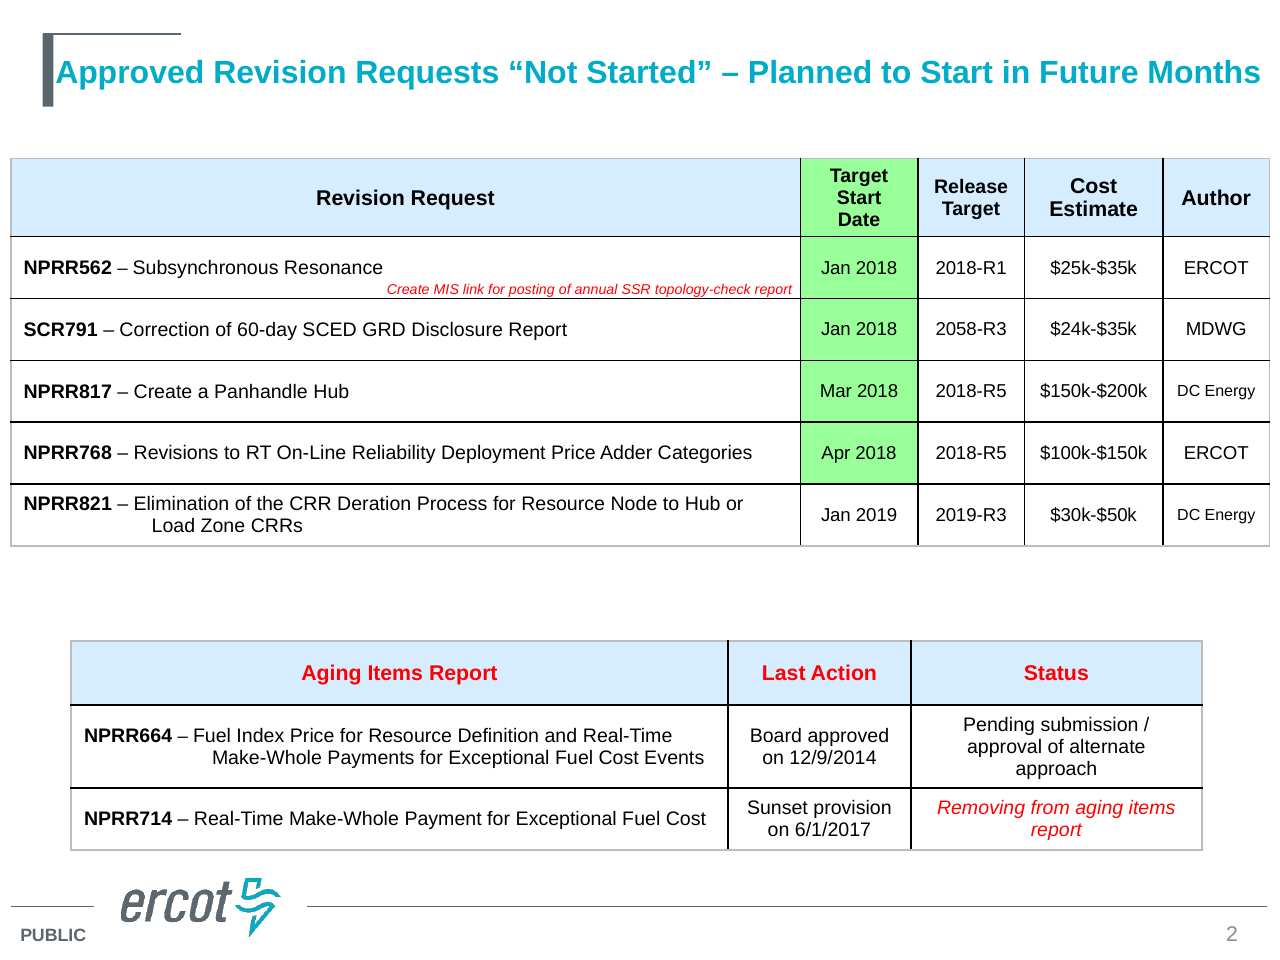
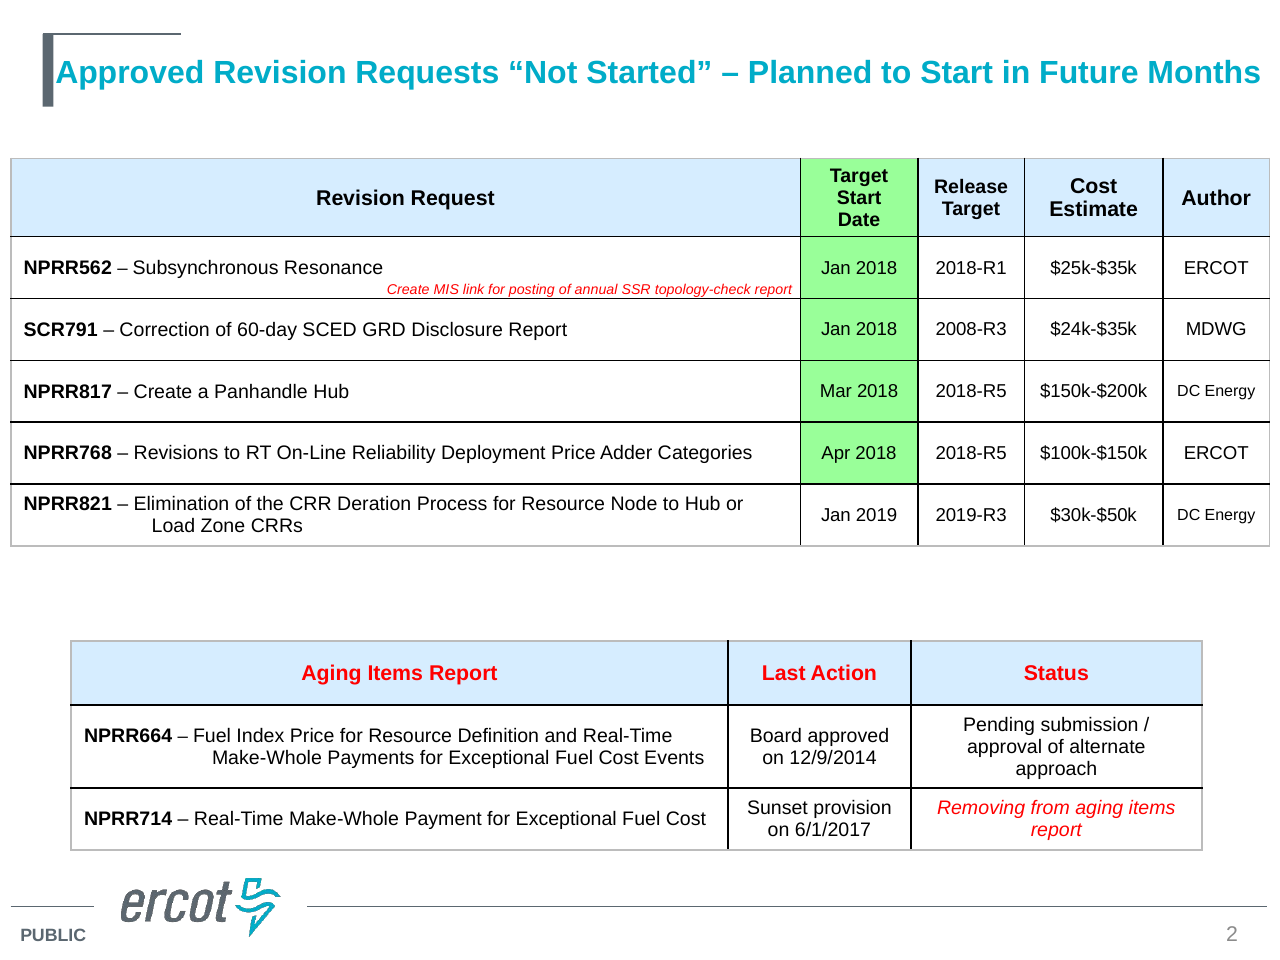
2058-R3: 2058-R3 -> 2008-R3
